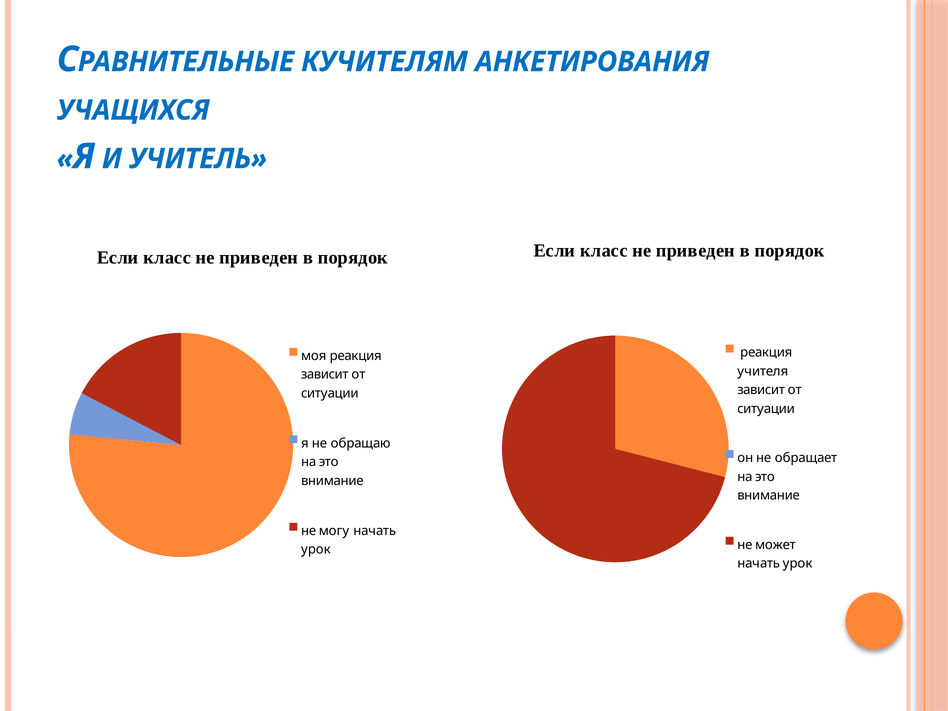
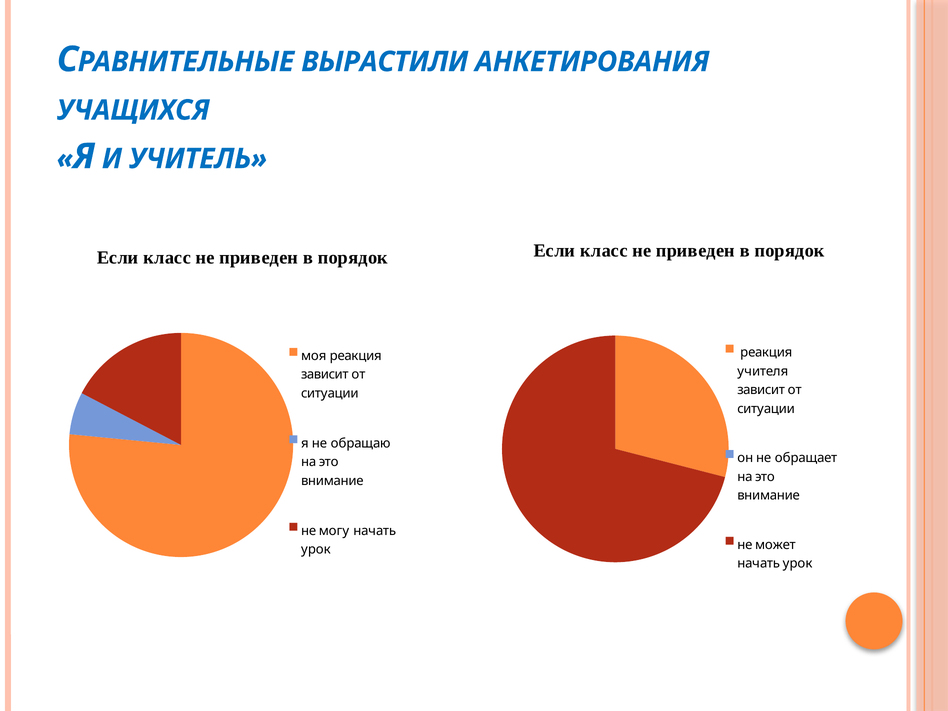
КУЧИТЕЛЯМ: КУЧИТЕЛЯМ -> ВЫРАСТИЛИ
